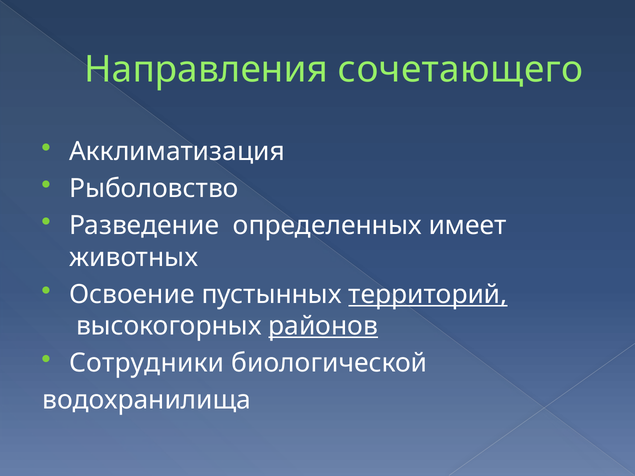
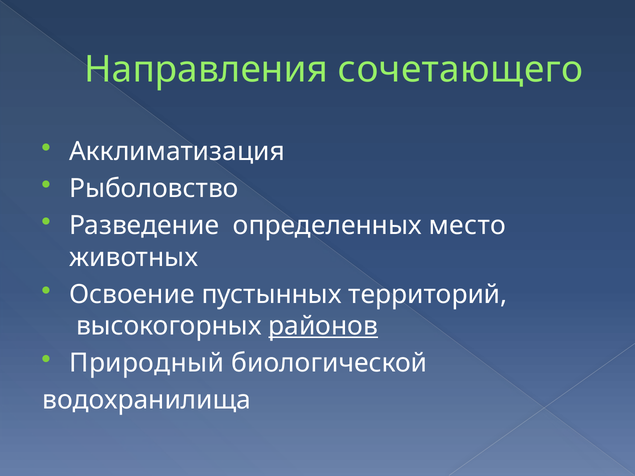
имеет: имеет -> место
территорий underline: present -> none
Сотрудники: Сотрудники -> Природный
